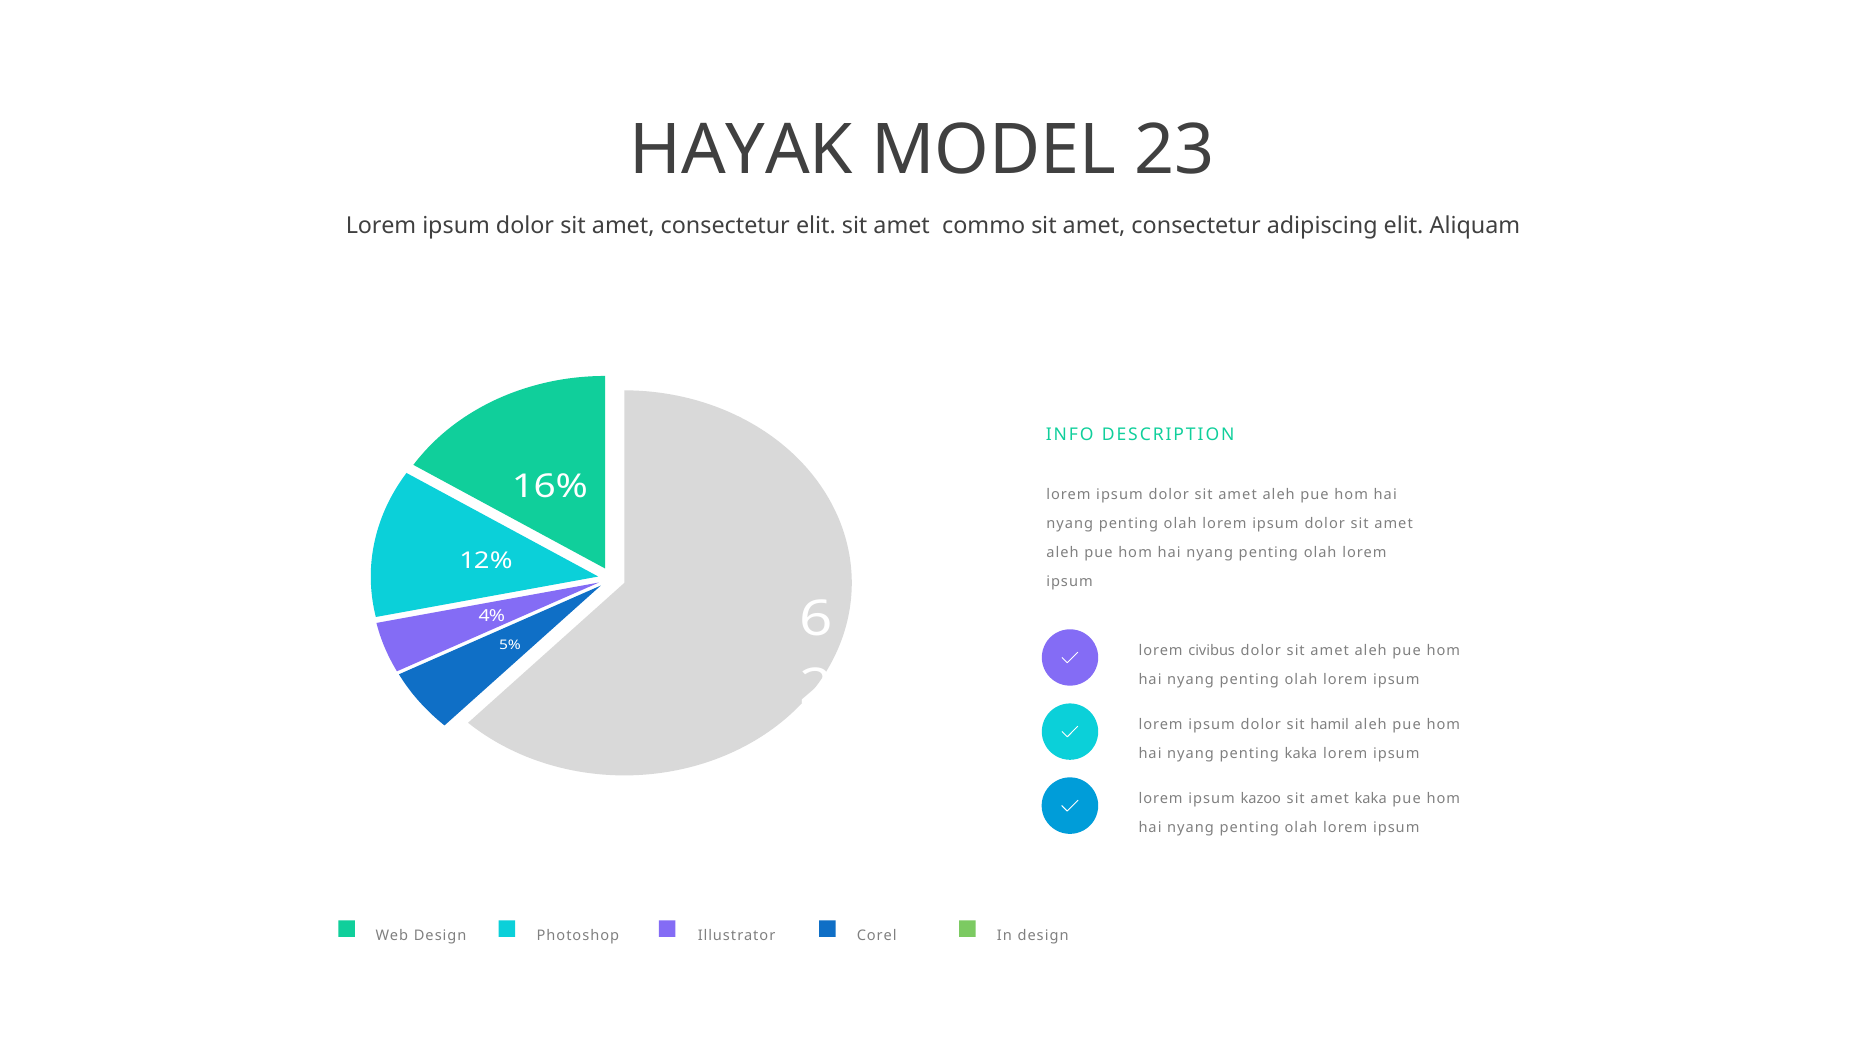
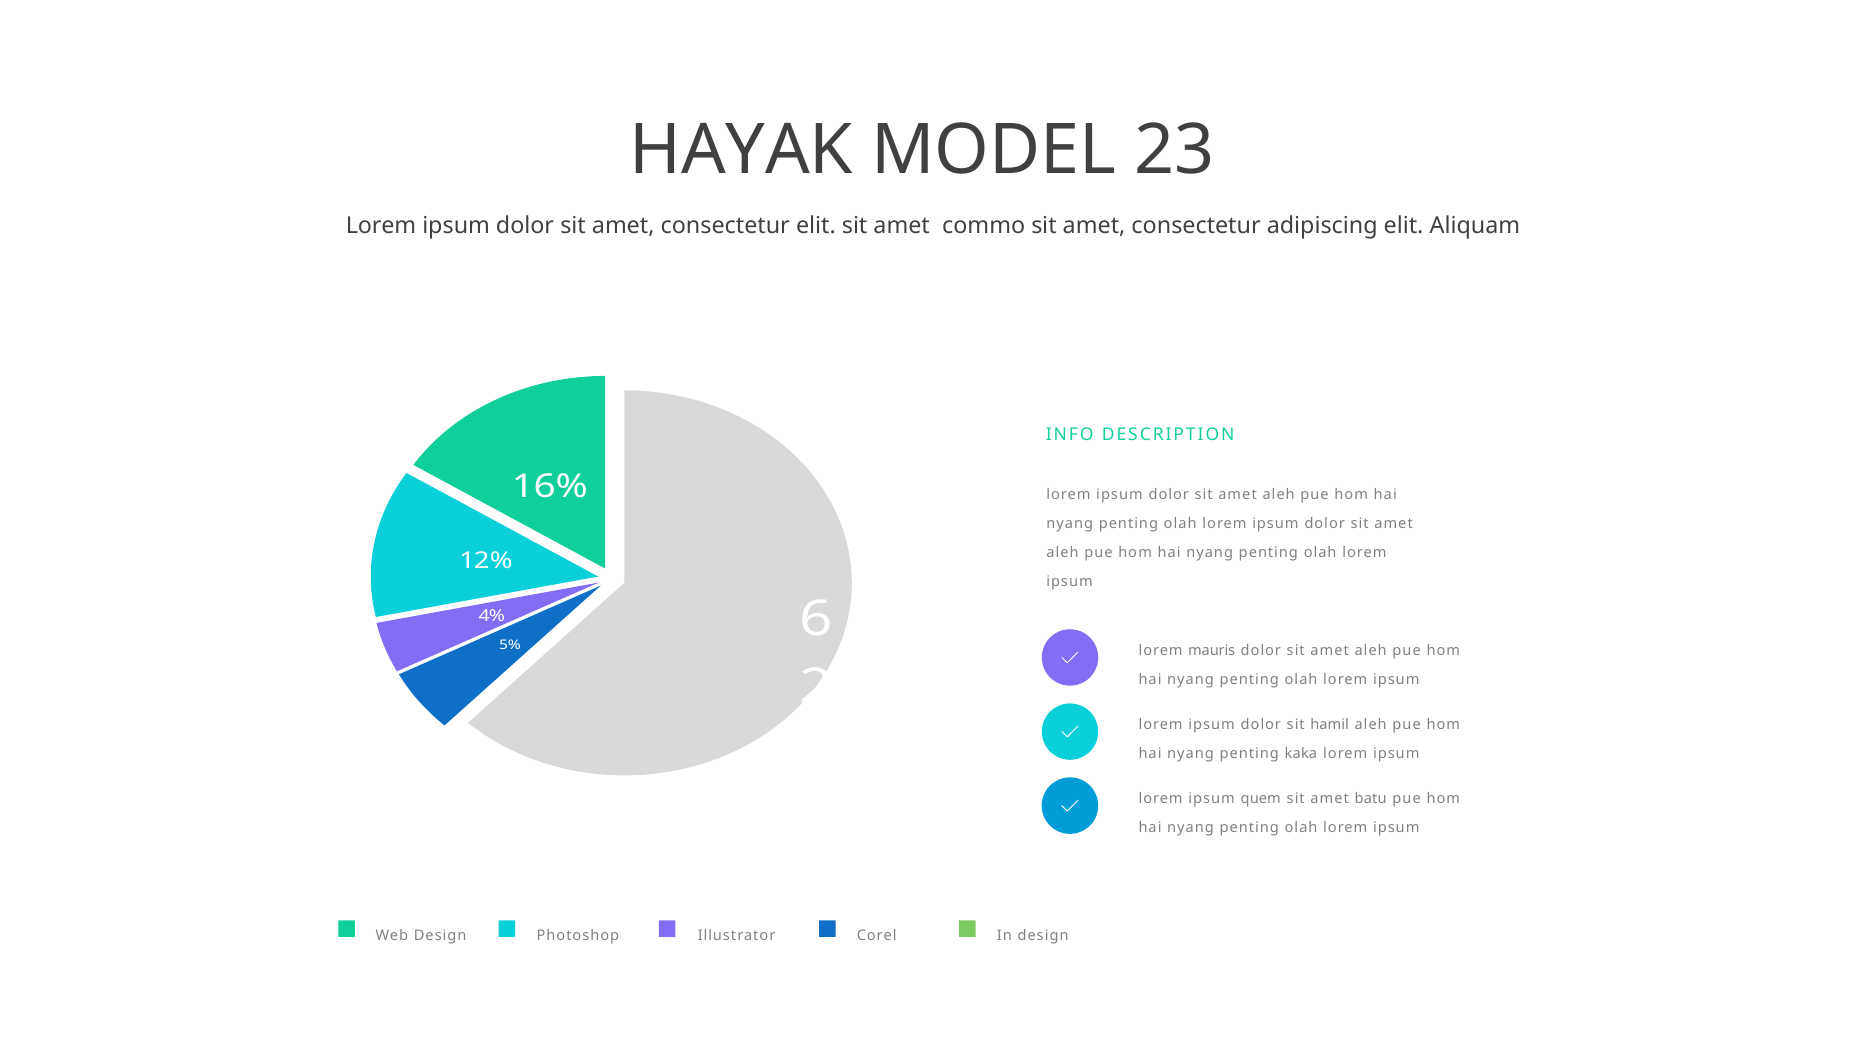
civibus: civibus -> mauris
kazoo: kazoo -> quem
amet kaka: kaka -> batu
